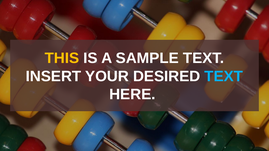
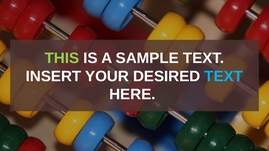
THIS colour: yellow -> light green
